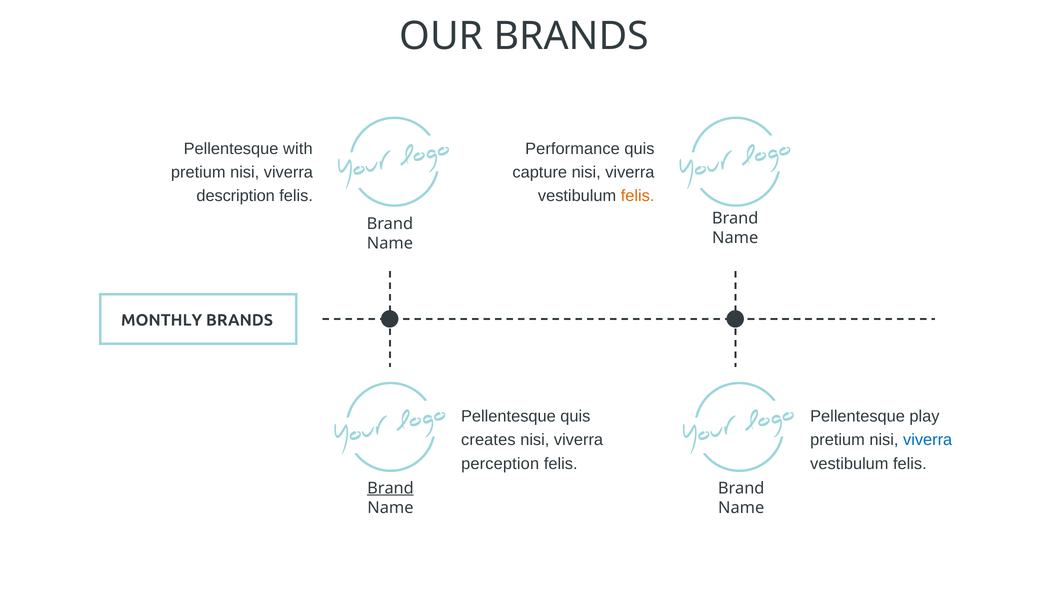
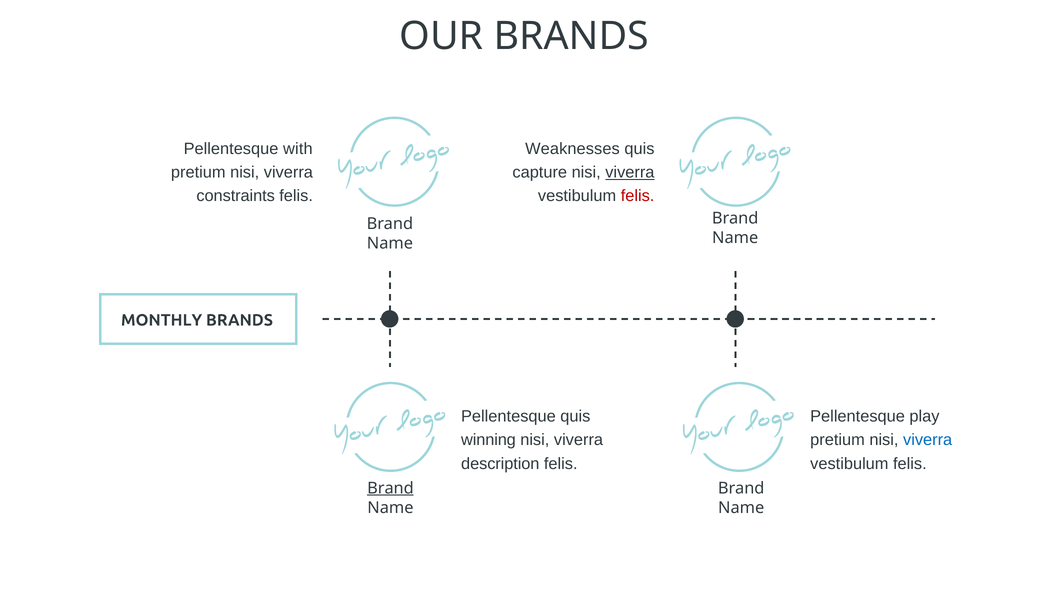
Performance: Performance -> Weaknesses
viverra at (630, 172) underline: none -> present
description: description -> constraints
felis at (638, 196) colour: orange -> red
creates: creates -> winning
perception: perception -> description
